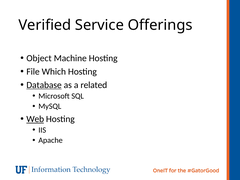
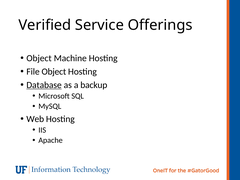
File Which: Which -> Object
related: related -> backup
Web underline: present -> none
